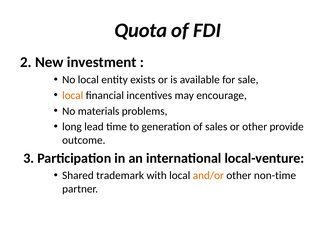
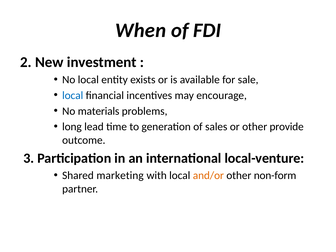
Quota: Quota -> When
local at (73, 95) colour: orange -> blue
trademark: trademark -> marketing
non-time: non-time -> non-form
